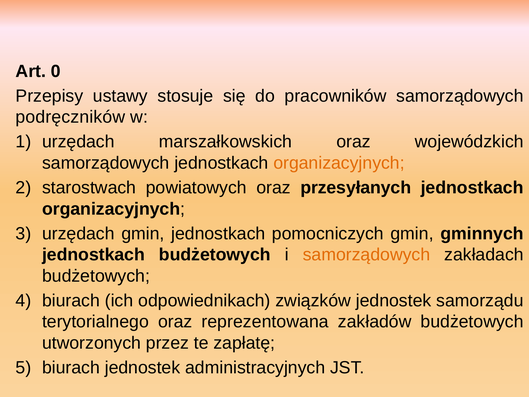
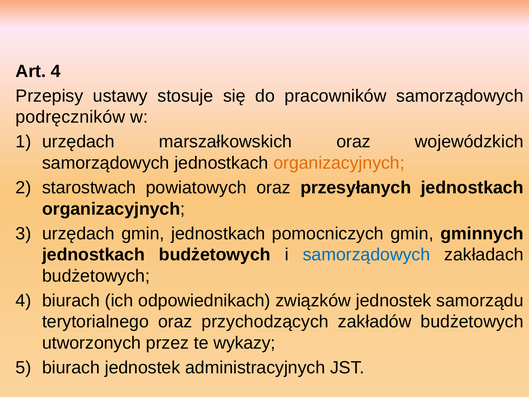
Art 0: 0 -> 4
samorządowych at (366, 255) colour: orange -> blue
reprezentowana: reprezentowana -> przychodzących
zapłatę: zapłatę -> wykazy
